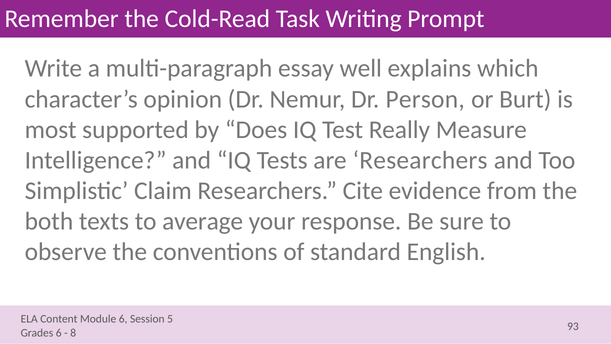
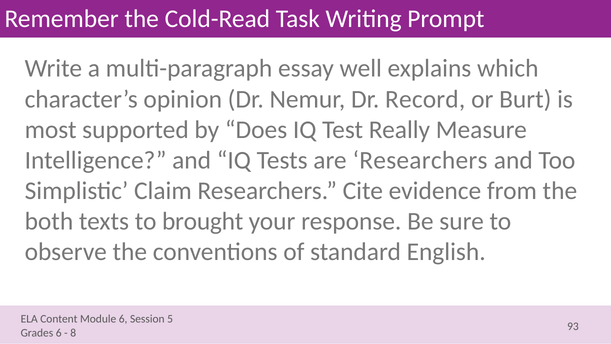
Person: Person -> Record
average: average -> brought
